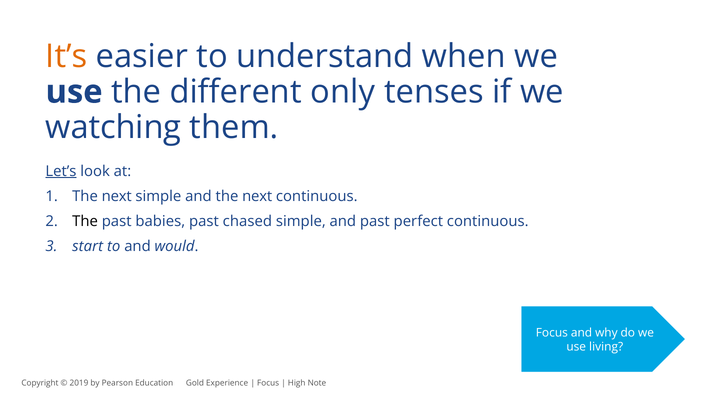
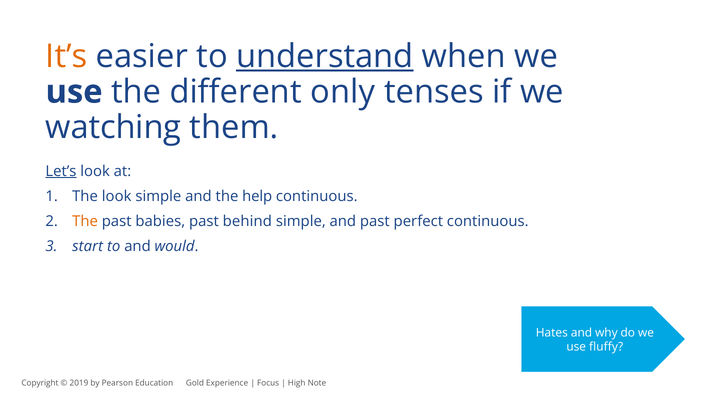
understand underline: none -> present
next at (117, 196): next -> look
and the next: next -> help
The at (85, 221) colour: black -> orange
chased: chased -> behind
Focus at (552, 332): Focus -> Hates
living: living -> fluffy
